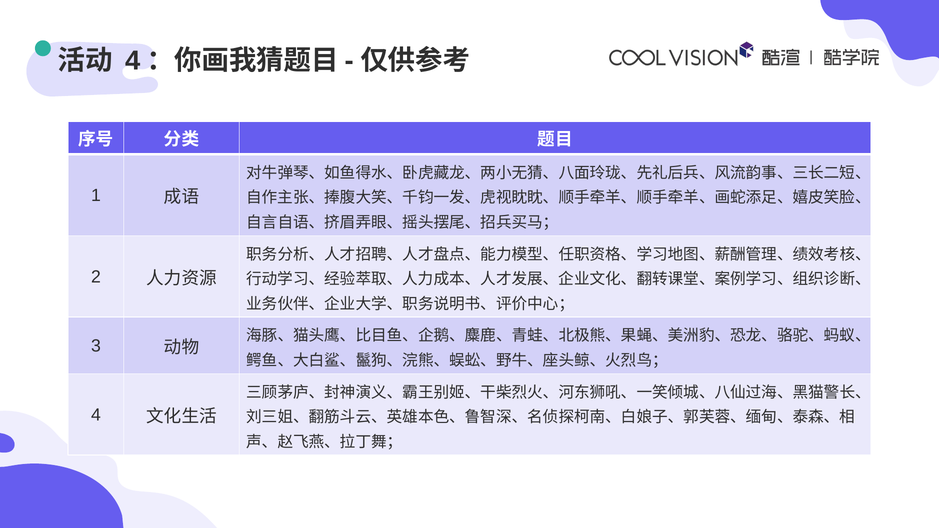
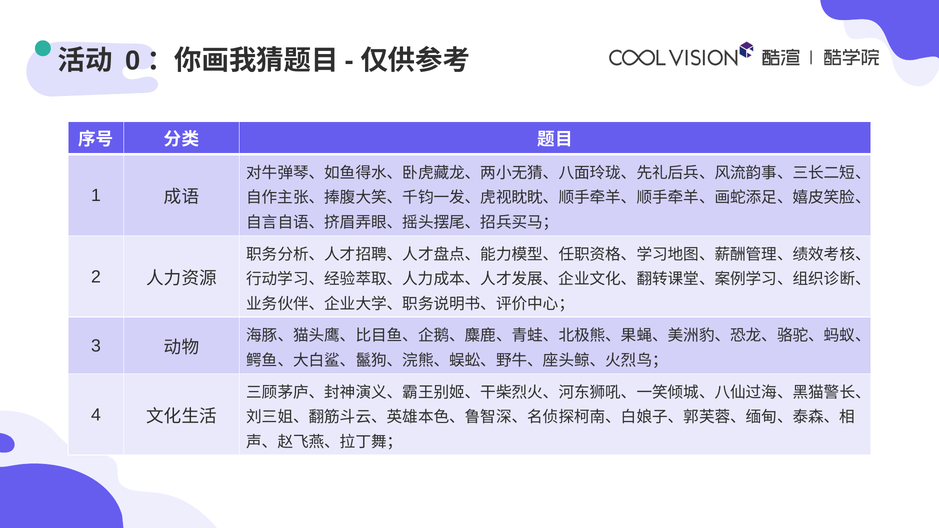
4 at (133, 61): 4 -> 0
